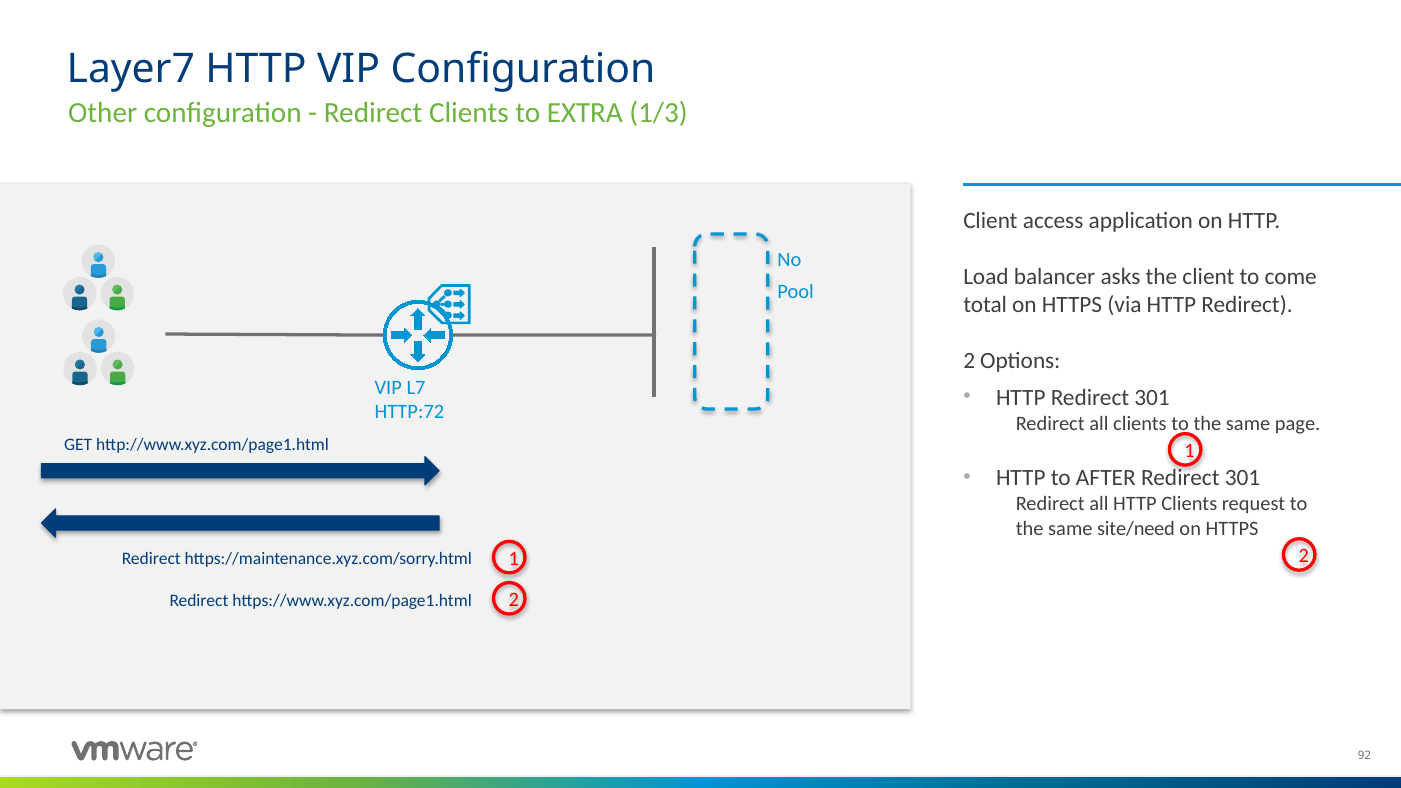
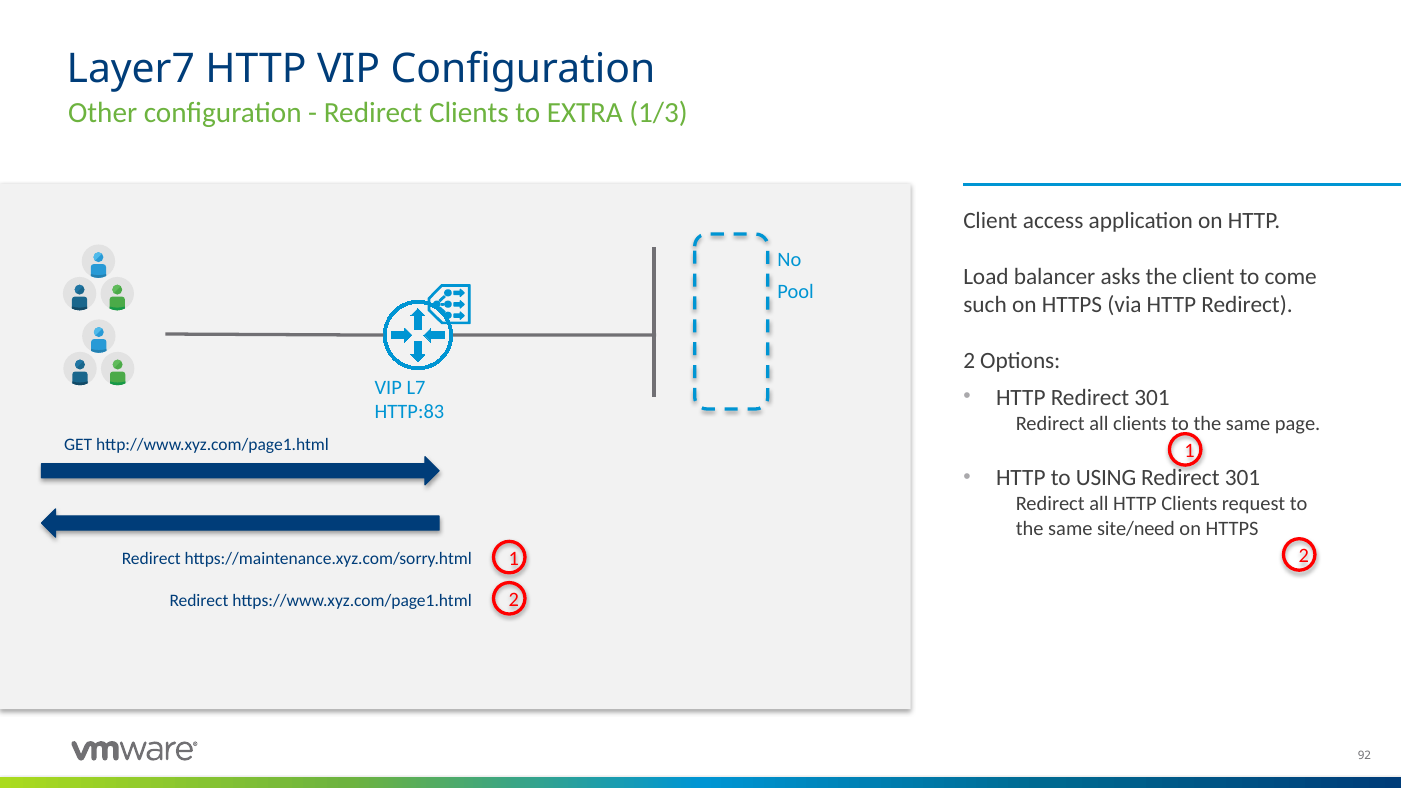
total: total -> such
HTTP:72: HTTP:72 -> HTTP:83
AFTER: AFTER -> USING
